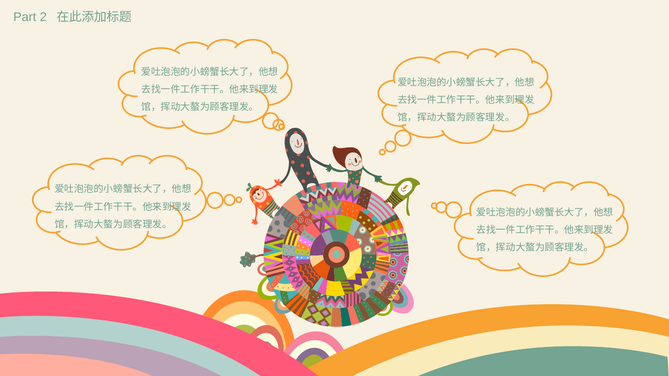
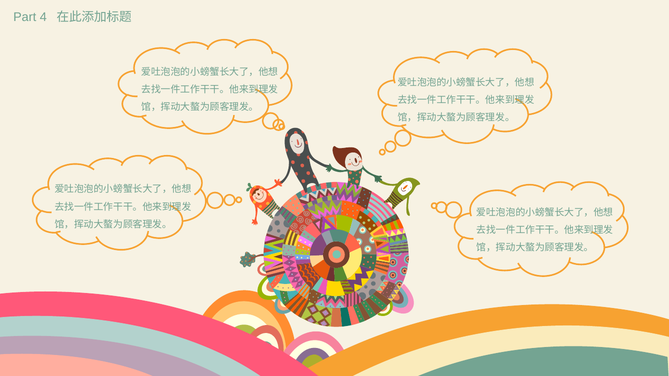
2: 2 -> 4
